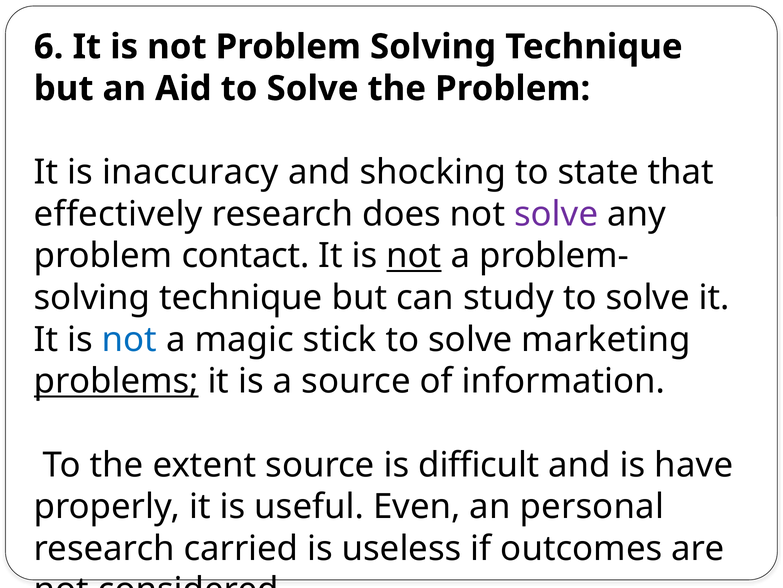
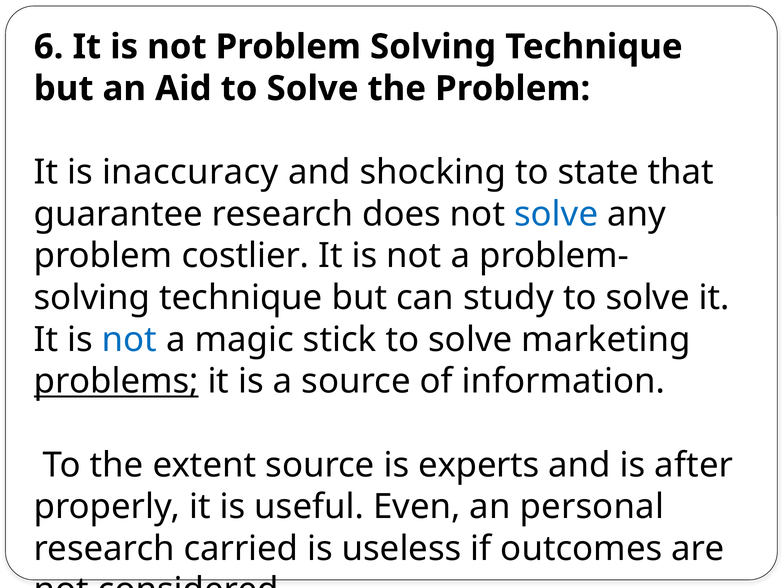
effectively: effectively -> guarantee
solve at (556, 214) colour: purple -> blue
contact: contact -> costlier
not at (414, 256) underline: present -> none
difficult: difficult -> experts
have: have -> after
